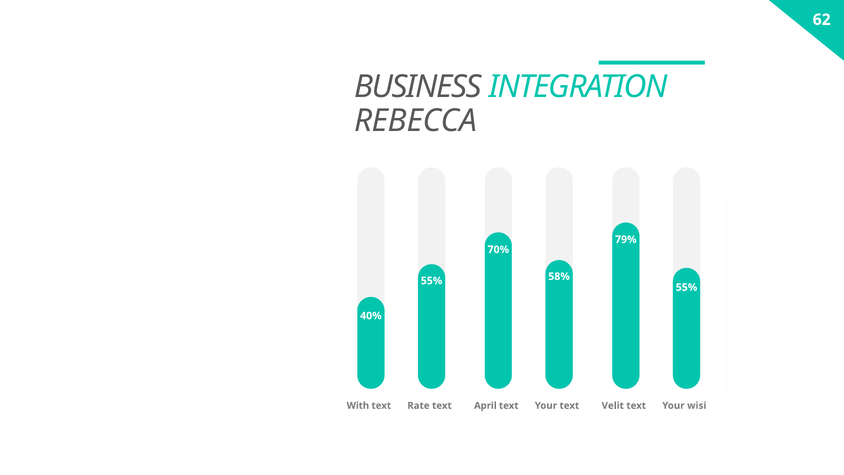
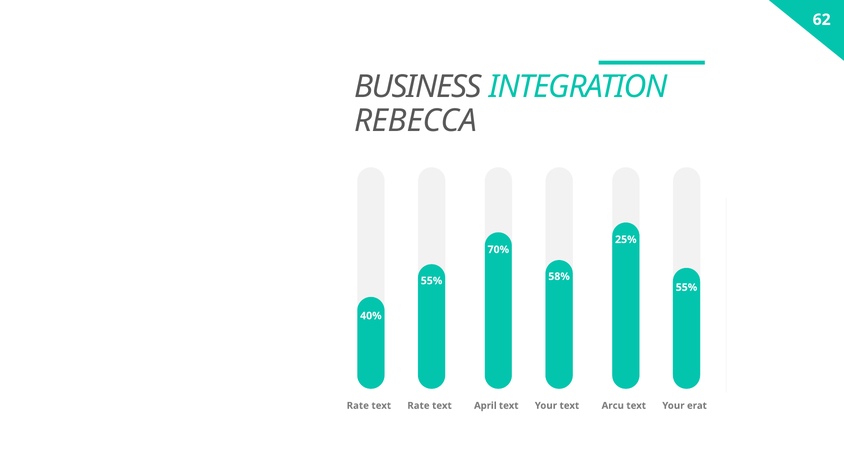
79%: 79% -> 25%
With at (358, 405): With -> Rate
Velit: Velit -> Arcu
wisi: wisi -> erat
